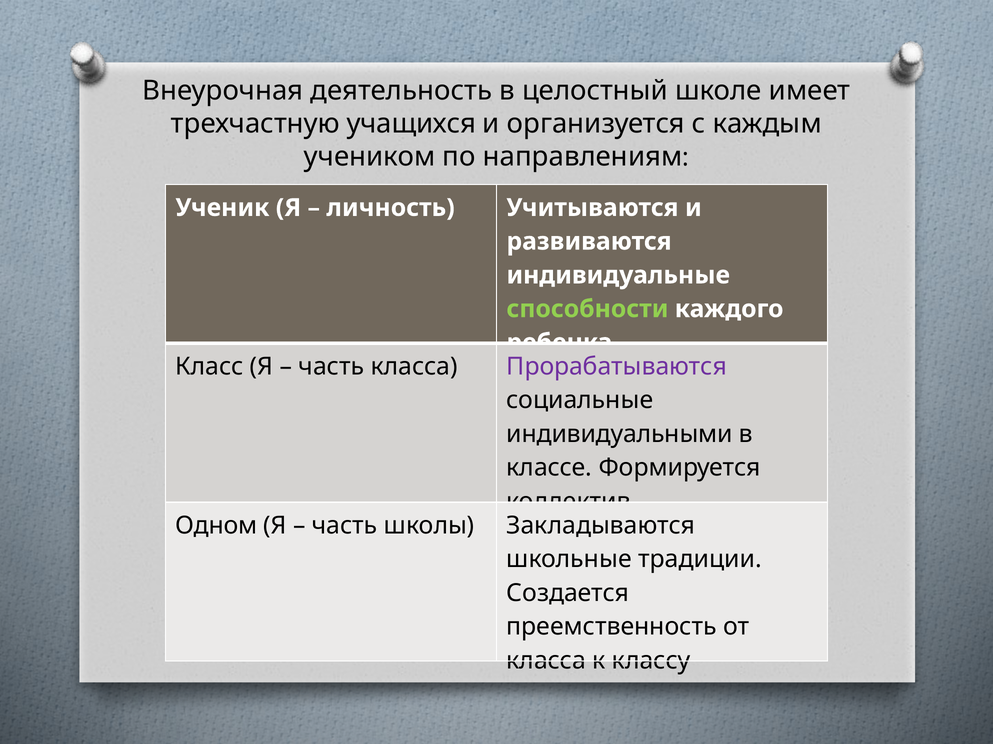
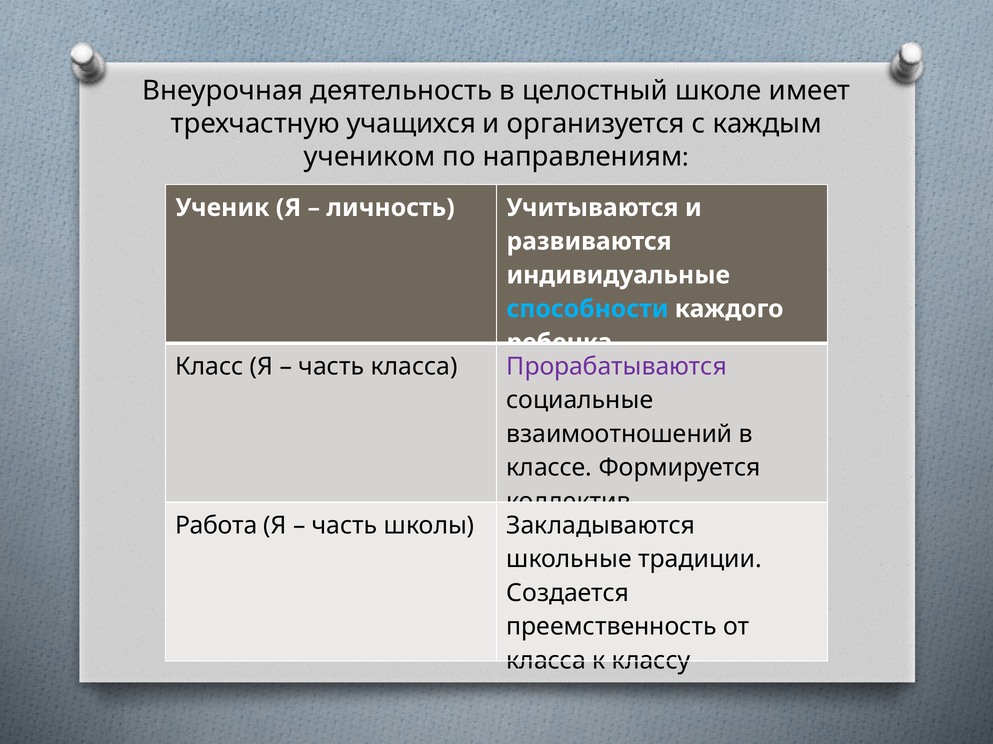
способности colour: light green -> light blue
индивидуальными: индивидуальными -> взаимоотношений
Одном: Одном -> Работа
